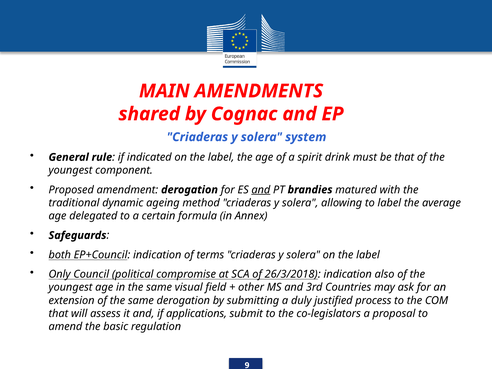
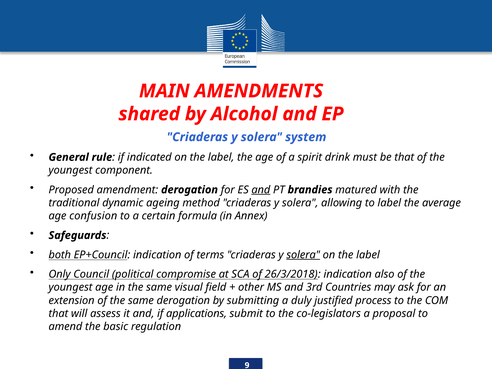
Cognac: Cognac -> Alcohol
delegated: delegated -> confusion
solera at (303, 255) underline: none -> present
